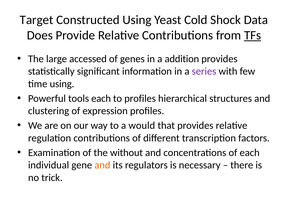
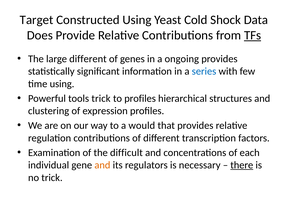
large accessed: accessed -> different
addition: addition -> ongoing
series colour: purple -> blue
tools each: each -> trick
without: without -> difficult
there underline: none -> present
